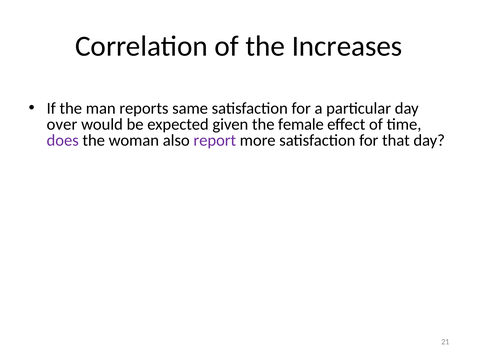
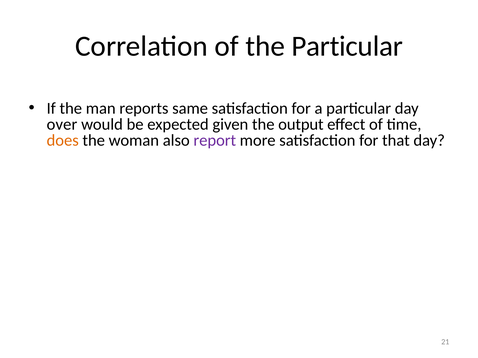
the Increases: Increases -> Particular
female: female -> output
does colour: purple -> orange
